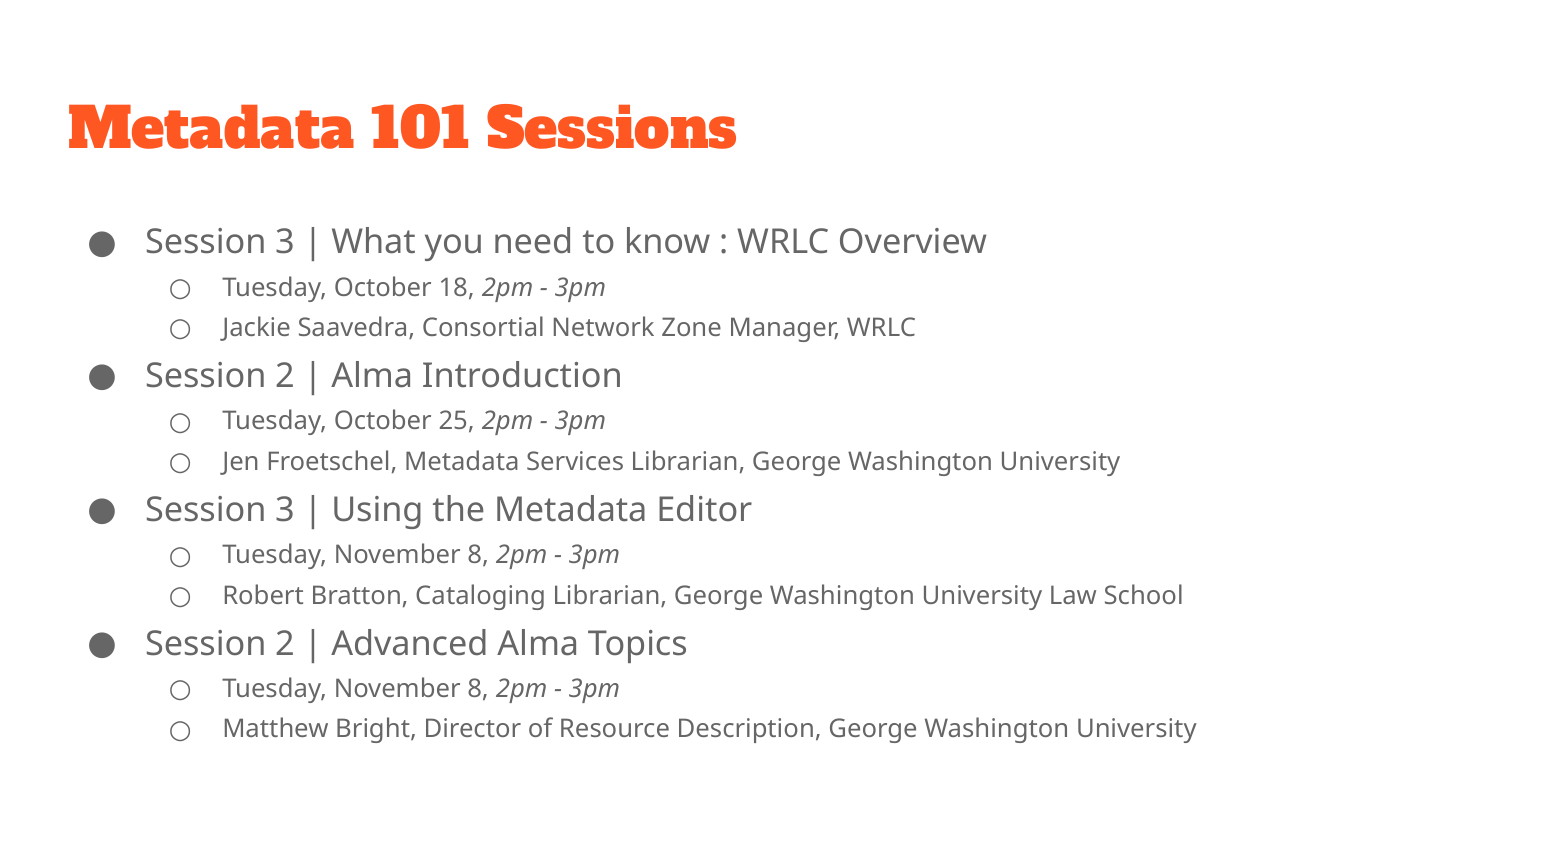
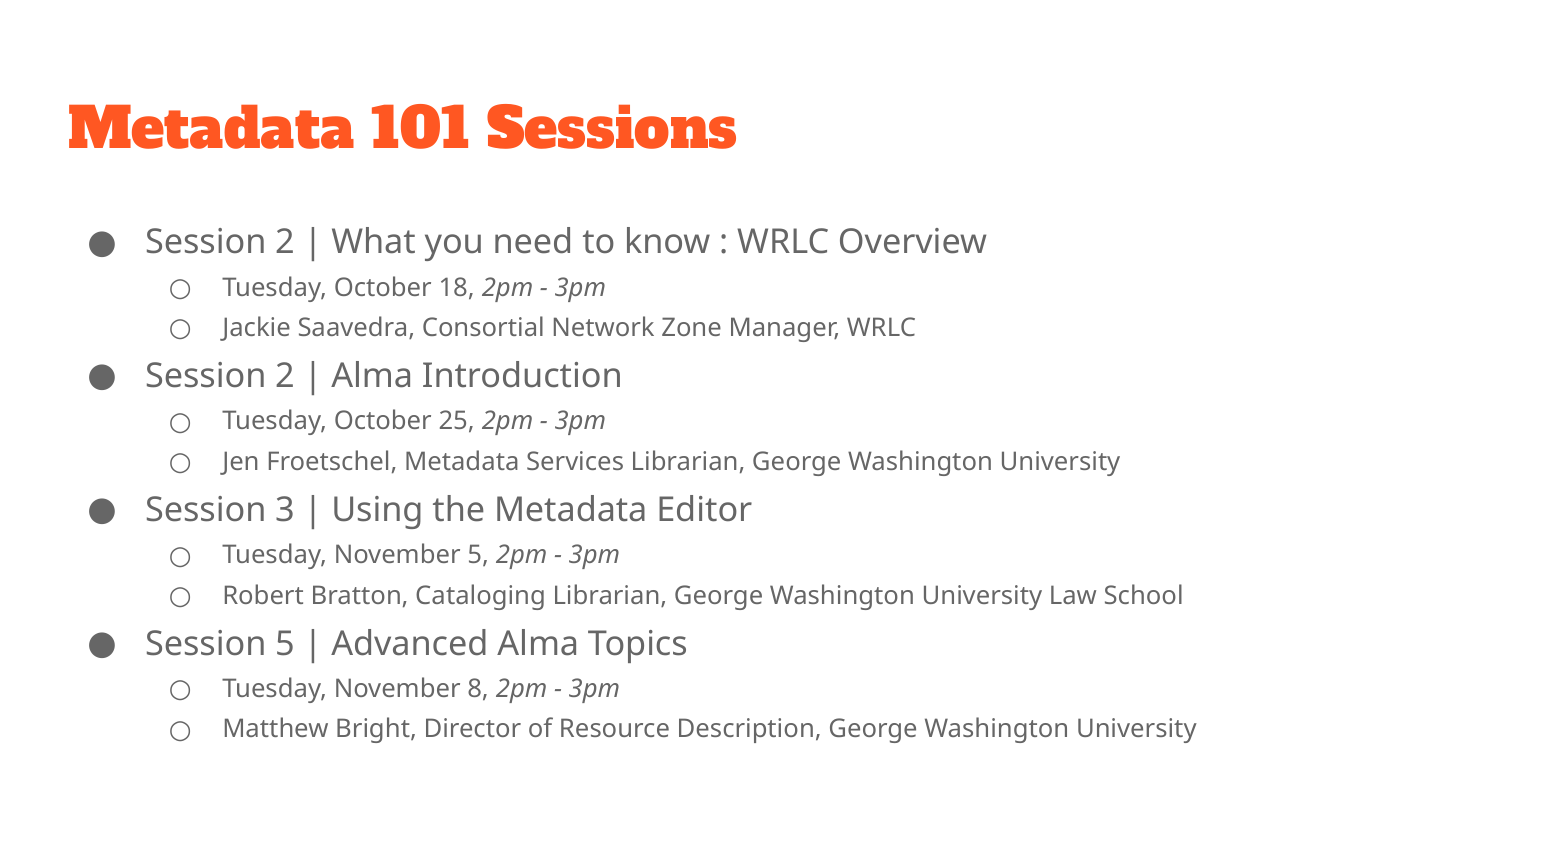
3 at (285, 242): 3 -> 2
8 at (478, 555): 8 -> 5
2 at (285, 644): 2 -> 5
